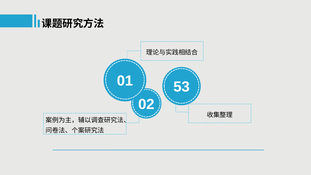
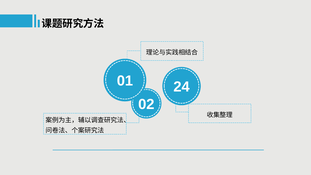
53: 53 -> 24
